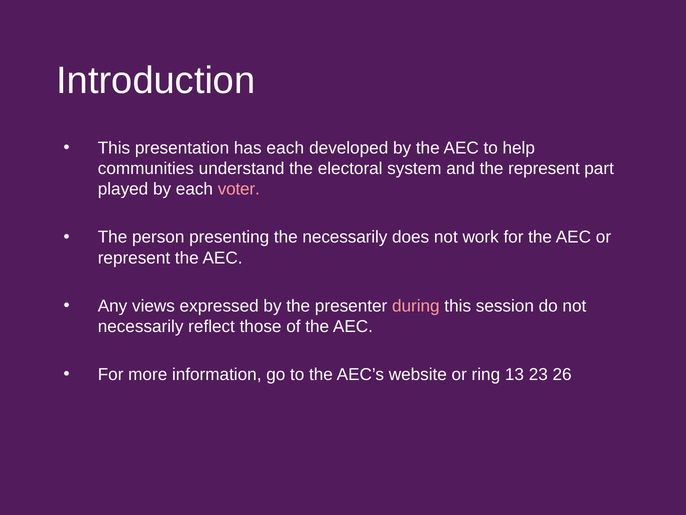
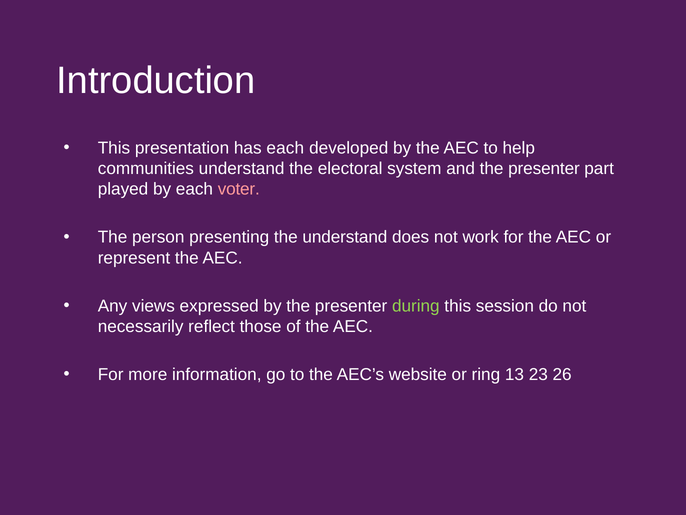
and the represent: represent -> presenter
the necessarily: necessarily -> understand
during colour: pink -> light green
